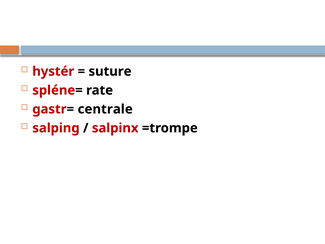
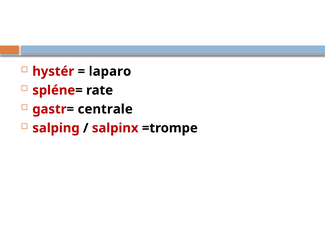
suture: suture -> laparo
